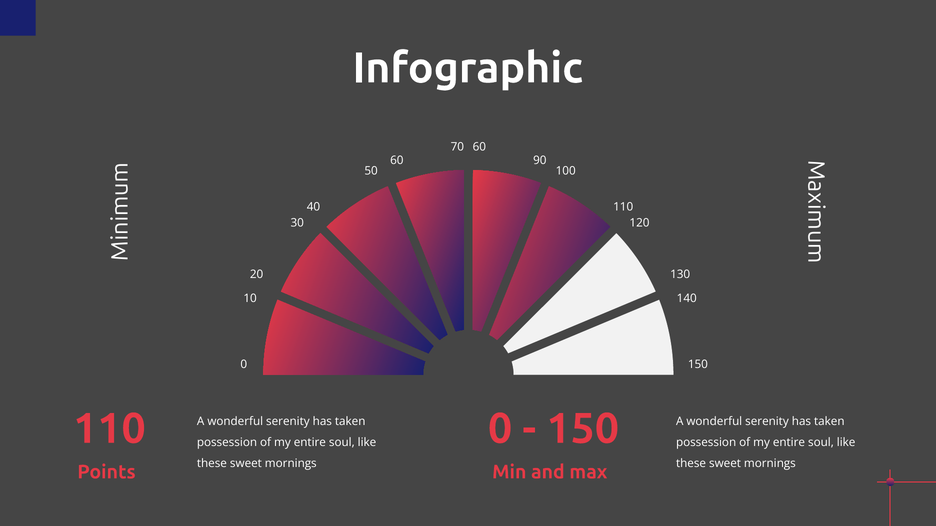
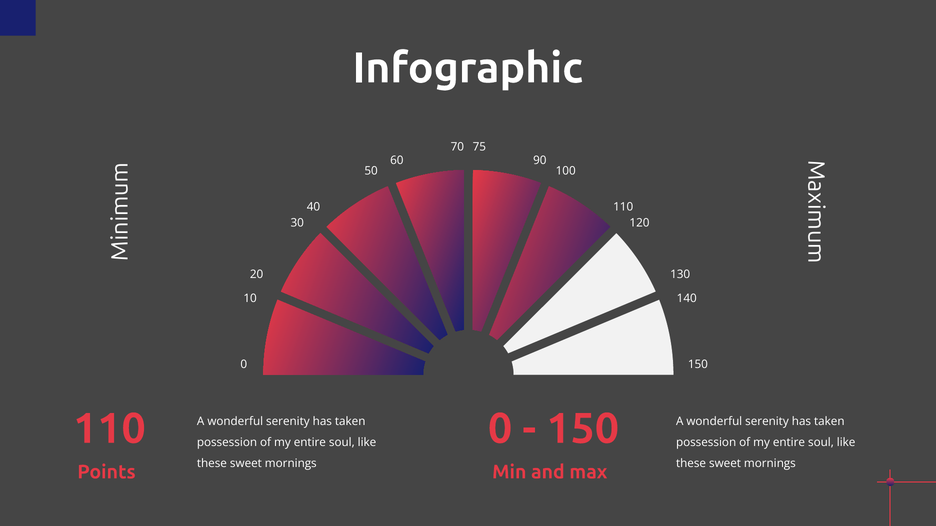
70 60: 60 -> 75
